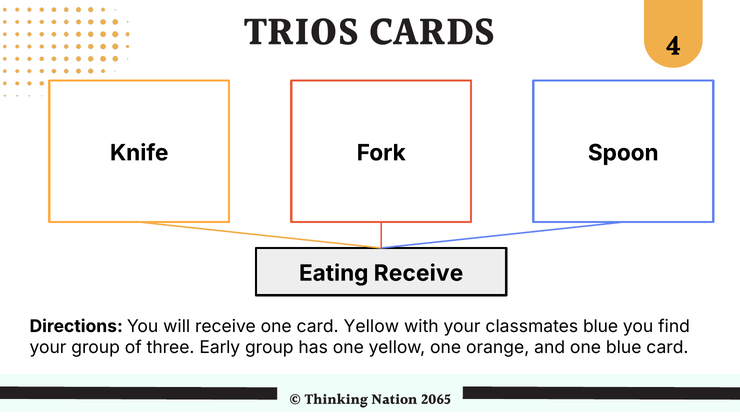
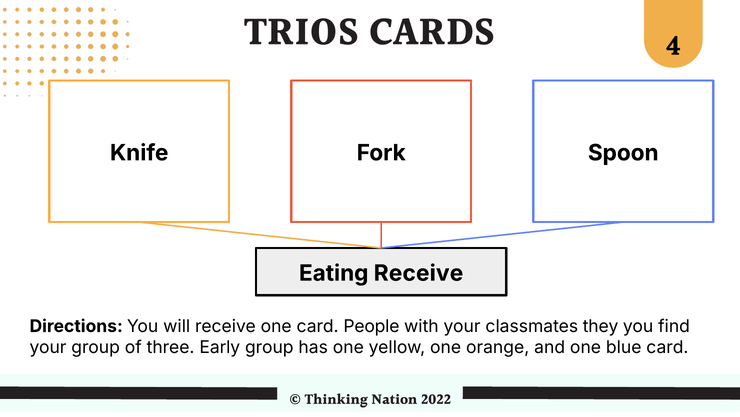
card Yellow: Yellow -> People
classmates blue: blue -> they
2065: 2065 -> 2022
